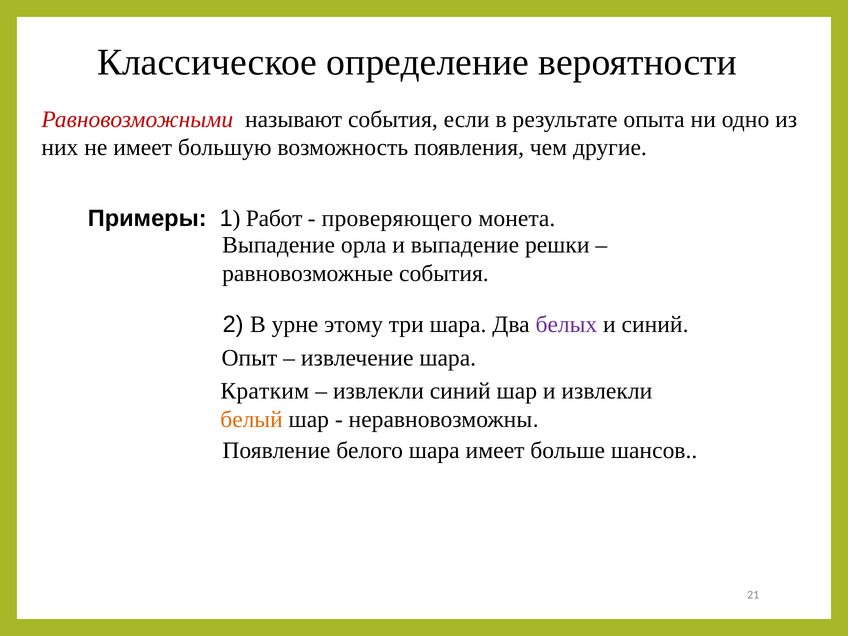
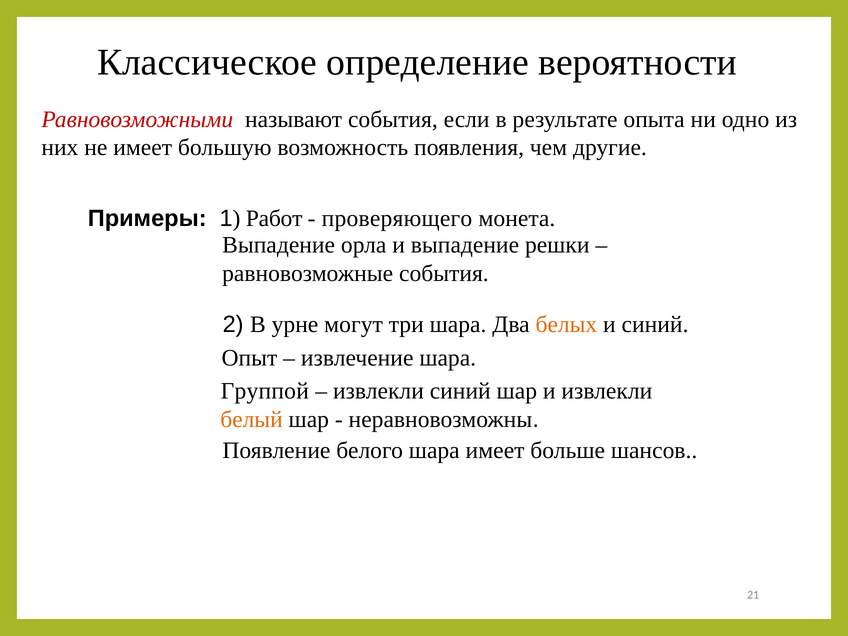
этому: этому -> могут
белых colour: purple -> orange
Кратким: Кратким -> Группой
